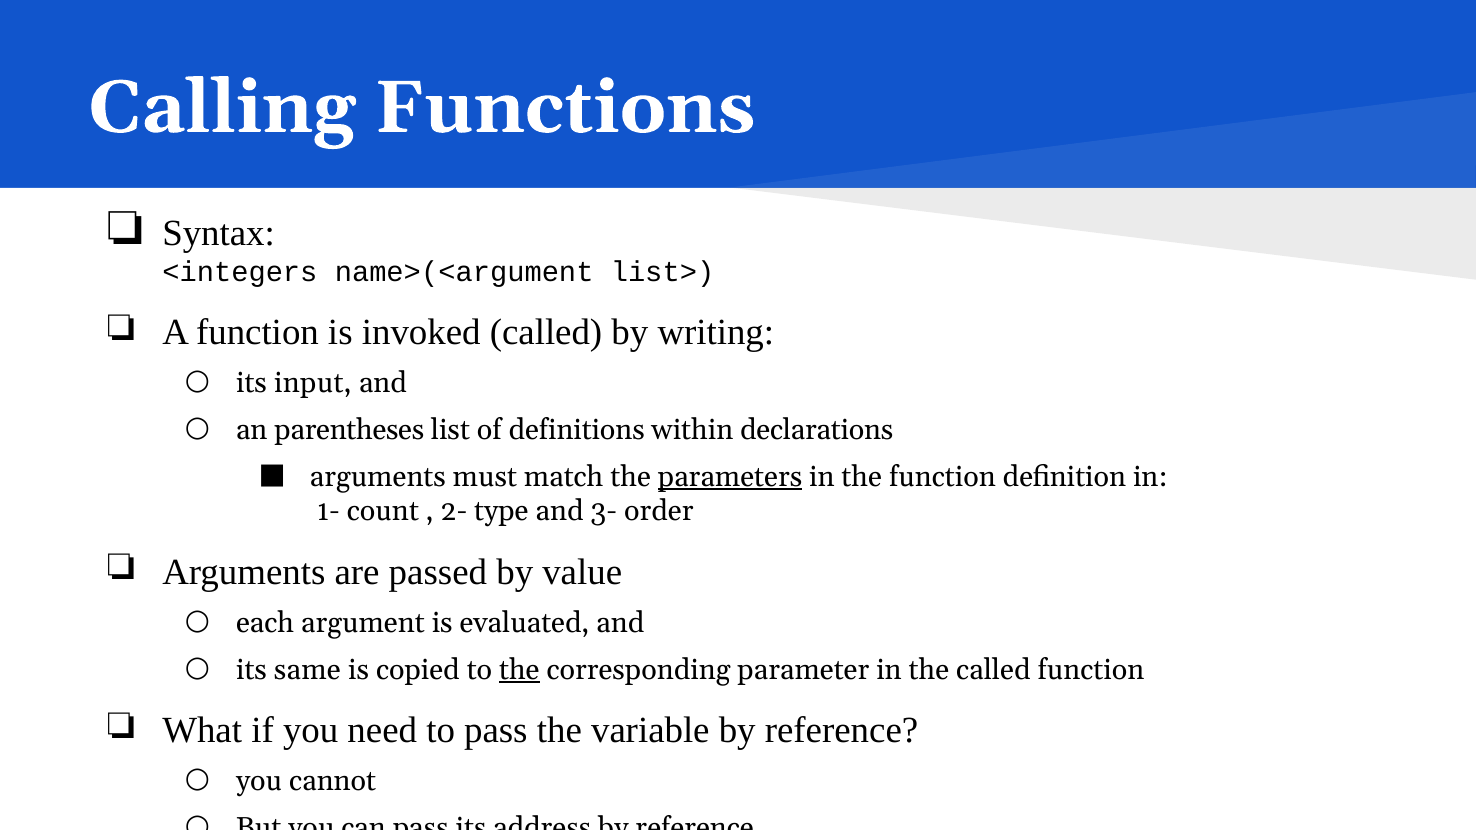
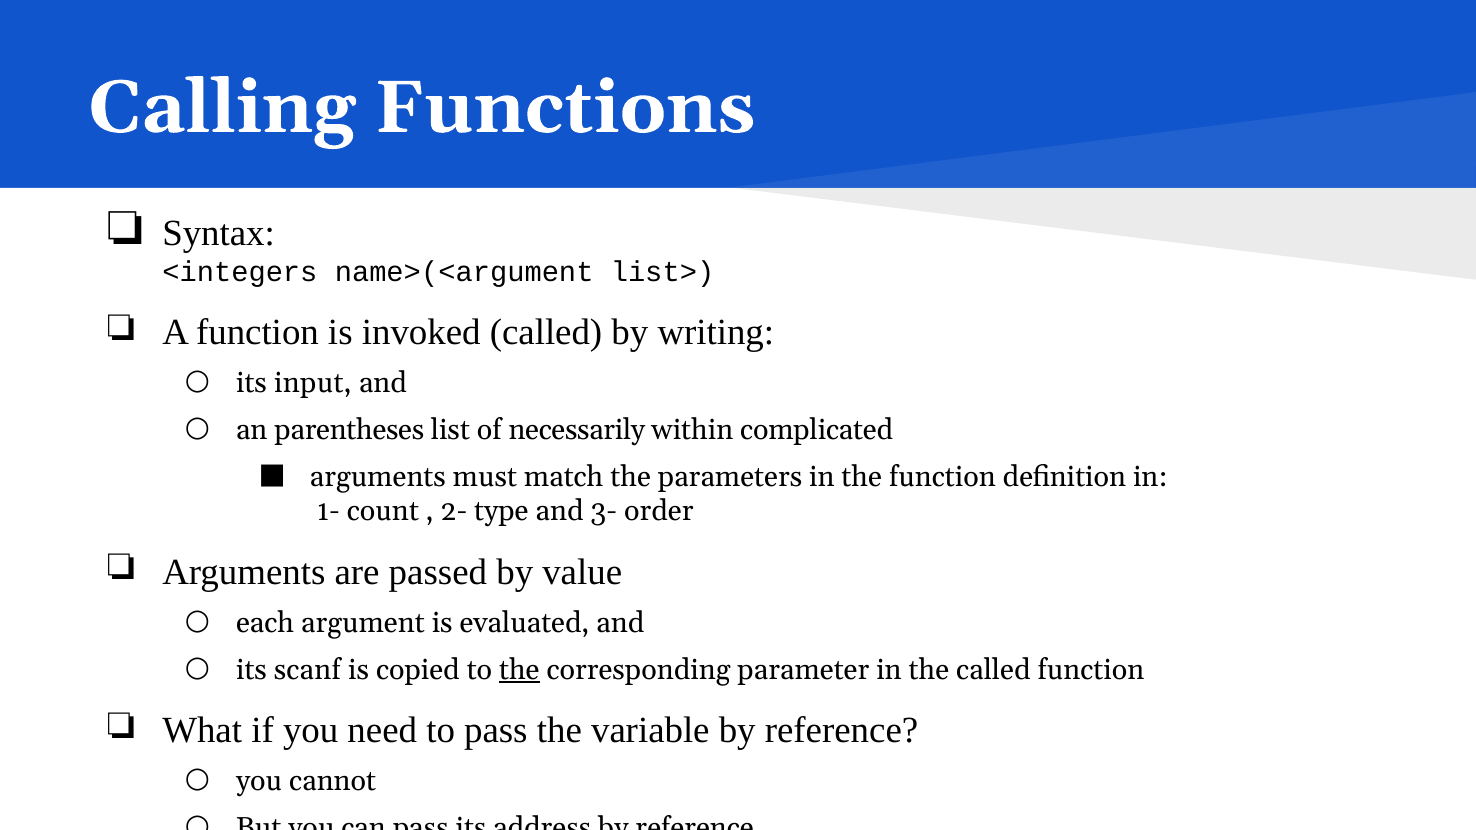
definitions: definitions -> necessarily
declarations: declarations -> complicated
parameters underline: present -> none
same: same -> scanf
